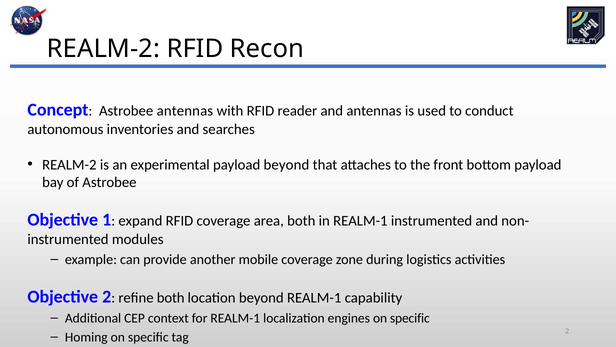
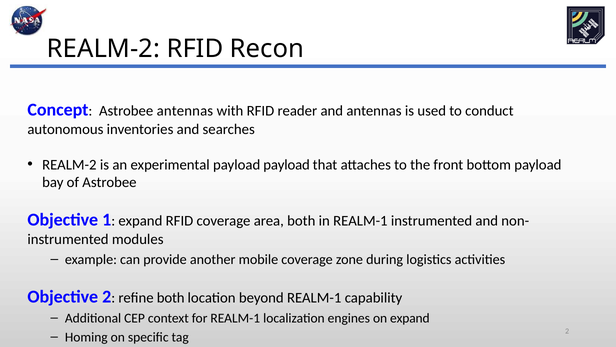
payload beyond: beyond -> payload
engines on specific: specific -> expand
